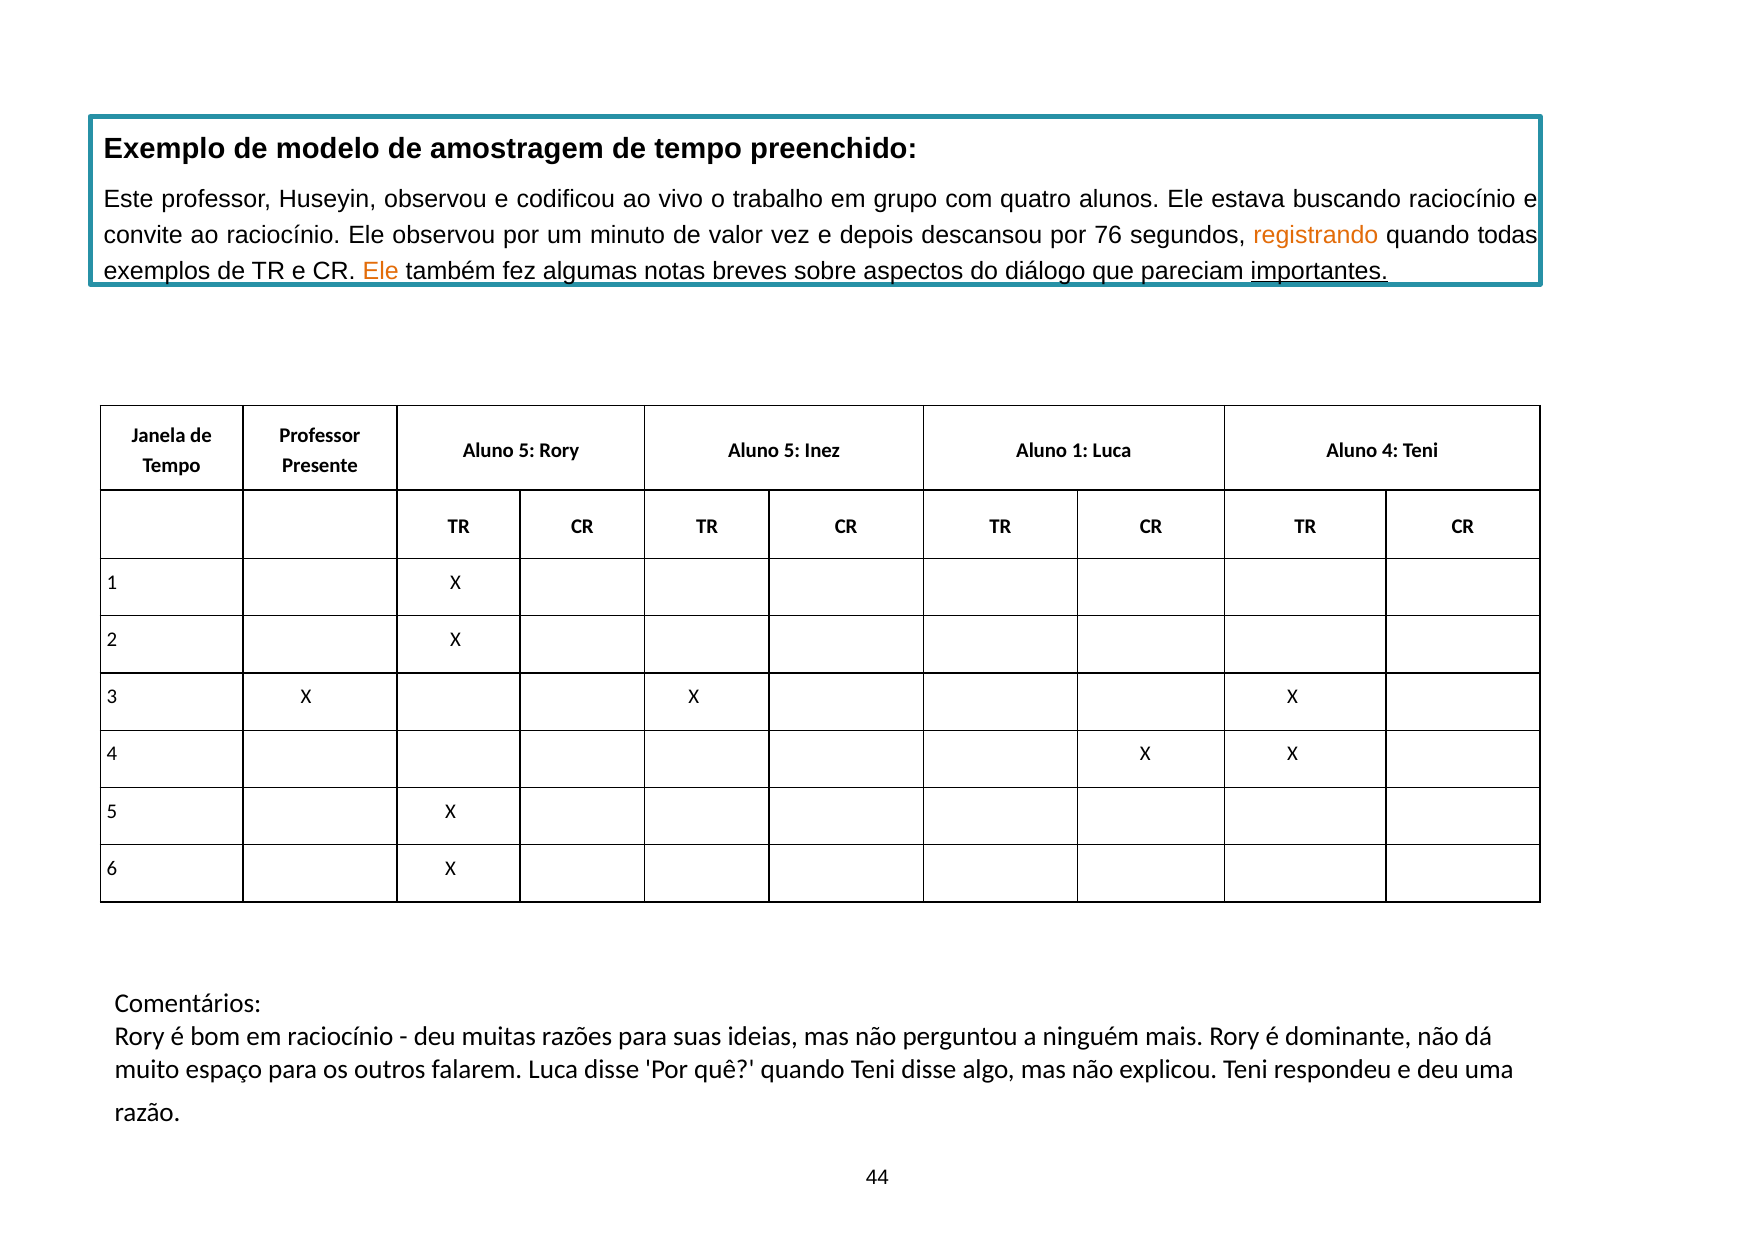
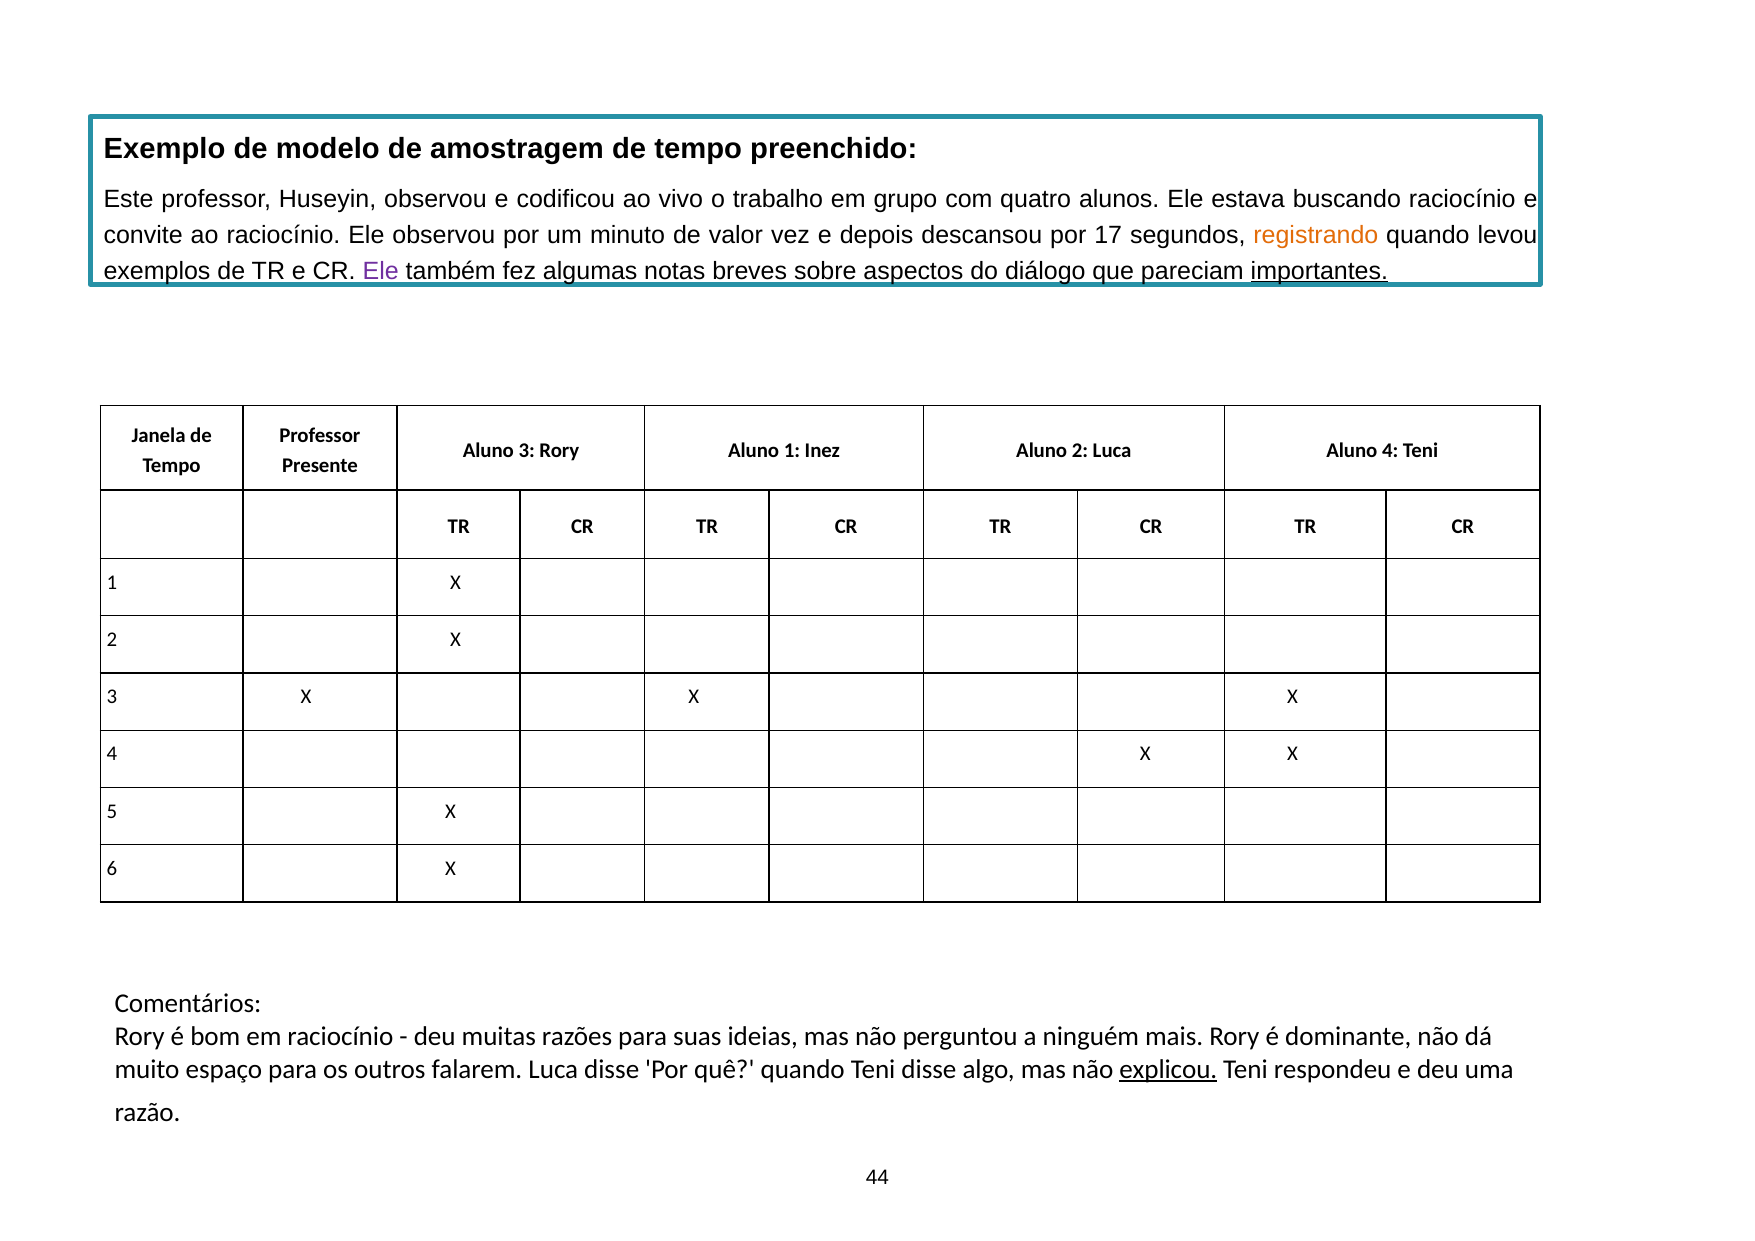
76: 76 -> 17
todas: todas -> levou
Ele at (381, 271) colour: orange -> purple
5 at (527, 450): 5 -> 3
Rory Aluno 5: 5 -> 1
Aluno 1: 1 -> 2
explicou underline: none -> present
